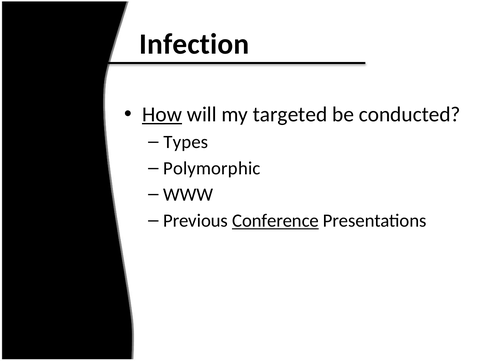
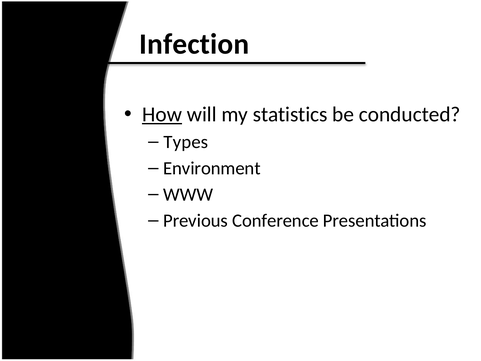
targeted: targeted -> statistics
Polymorphic: Polymorphic -> Environment
Conference underline: present -> none
